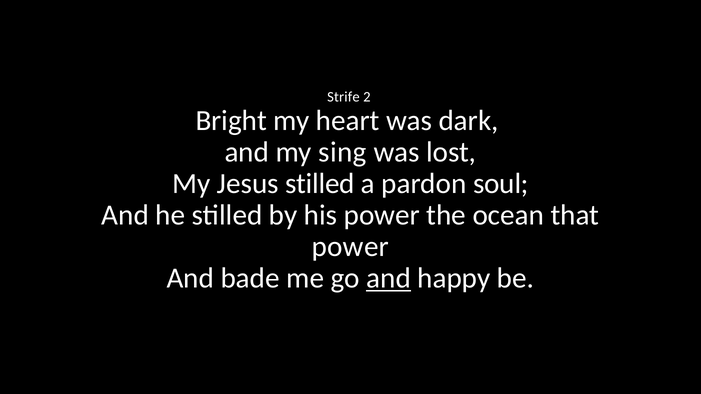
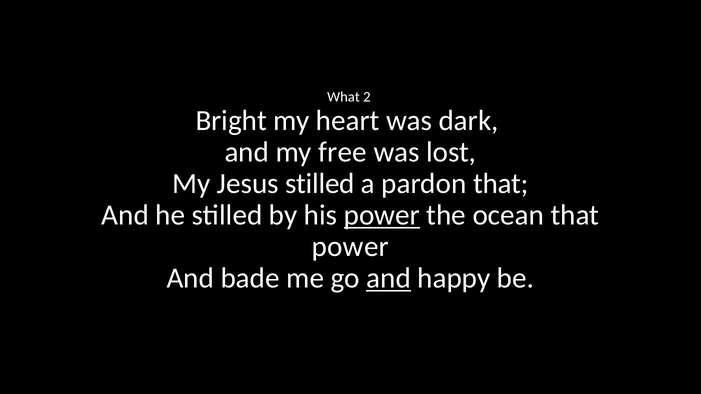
Strife: Strife -> What
sing: sing -> free
pardon soul: soul -> that
power at (382, 215) underline: none -> present
